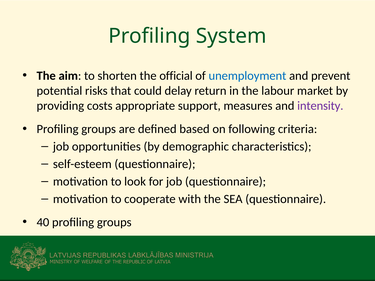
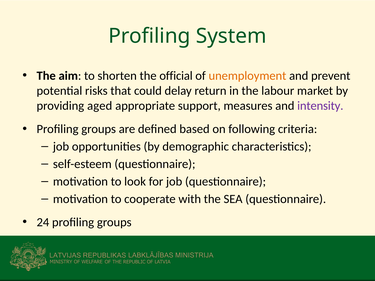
unemployment colour: blue -> orange
costs: costs -> aged
40: 40 -> 24
